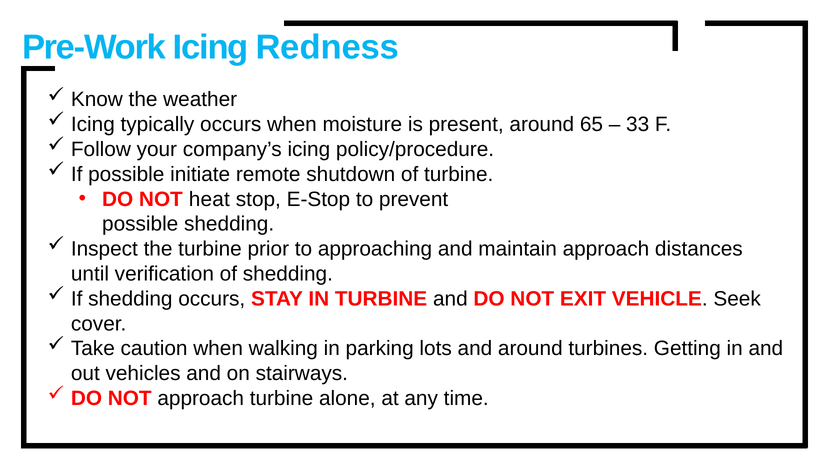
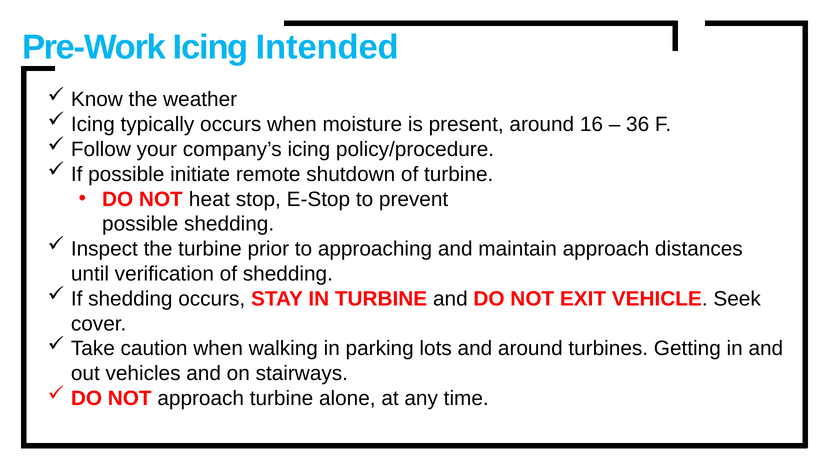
Redness: Redness -> Intended
65: 65 -> 16
33: 33 -> 36
